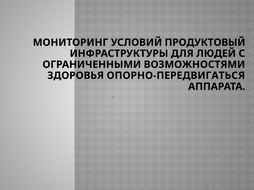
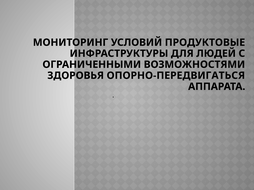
ПРОДУКТОВЫЙ: ПРОДУКТОВЫЙ -> ПРОДУКТОВЫЕ
